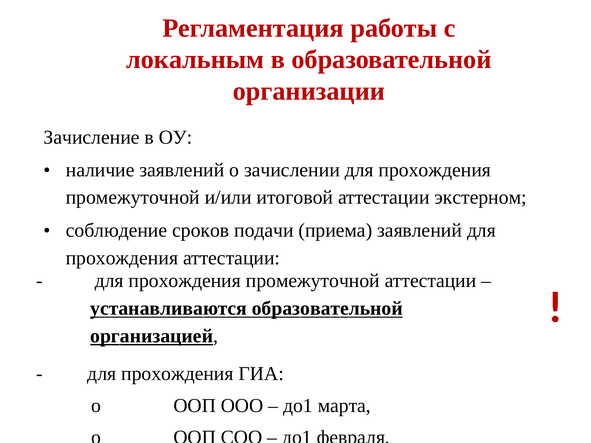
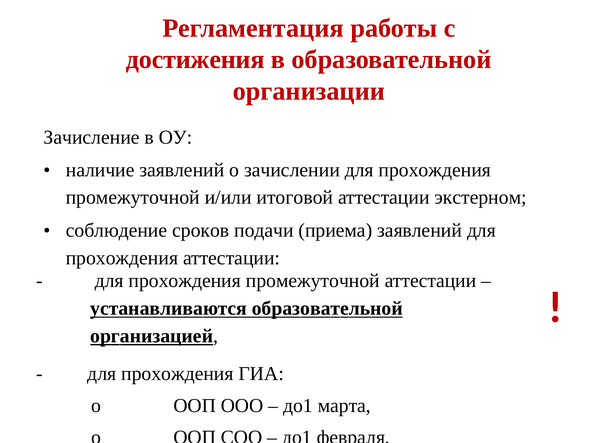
локальным: локальным -> достижения
